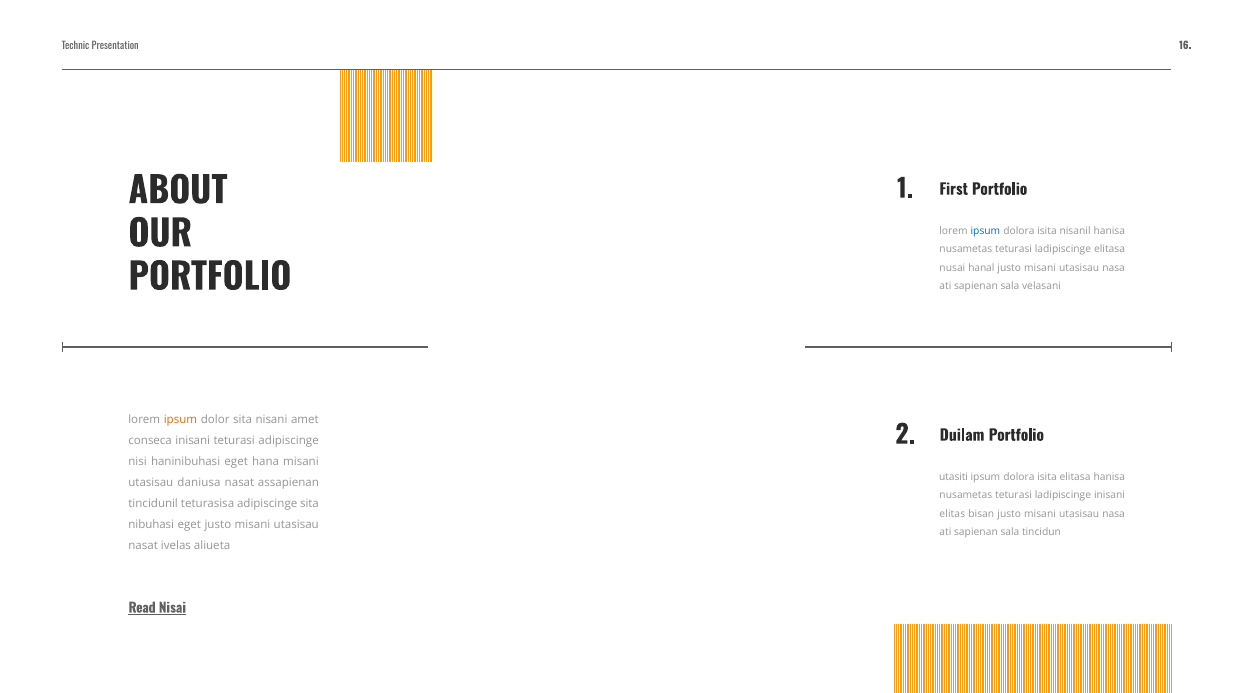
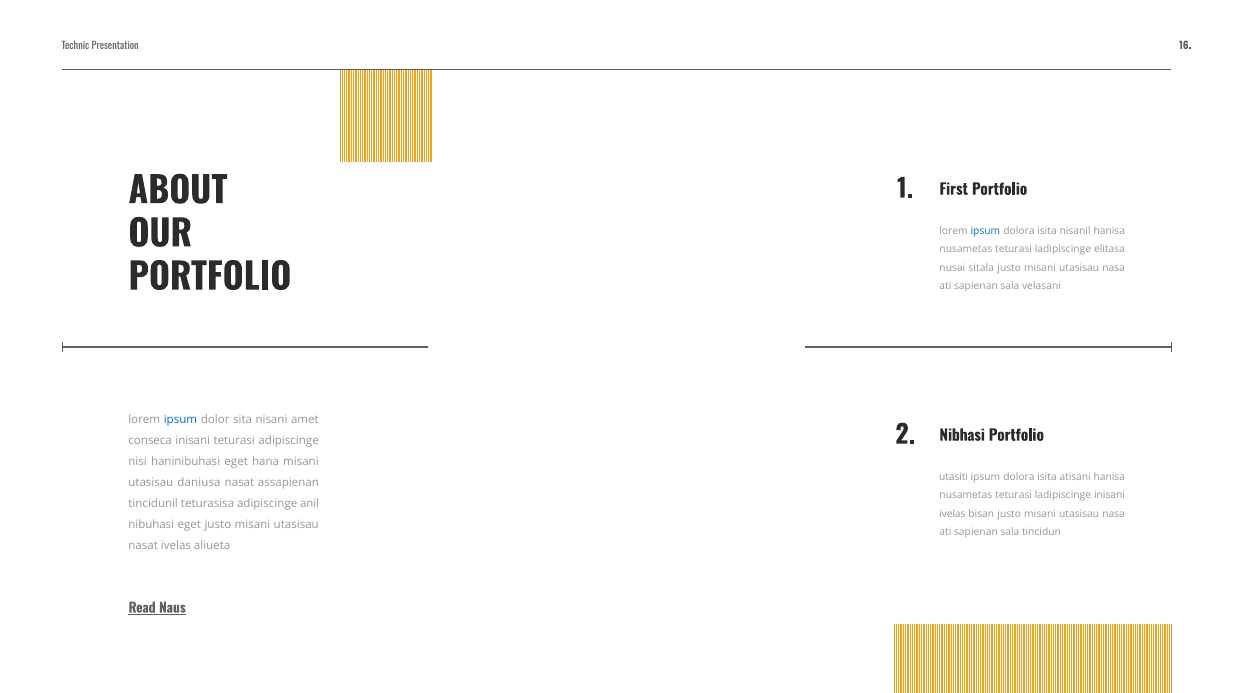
hanal: hanal -> sitala
ipsum at (180, 420) colour: orange -> blue
Duilam: Duilam -> Nibhasi
isita elitasa: elitasa -> atisani
adipiscinge sita: sita -> anil
elitas at (952, 514): elitas -> ivelas
Nisai: Nisai -> Naus
